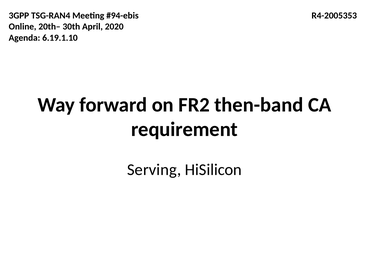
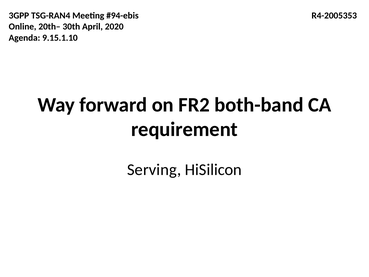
6.19.1.10: 6.19.1.10 -> 9.15.1.10
then-band: then-band -> both-band
